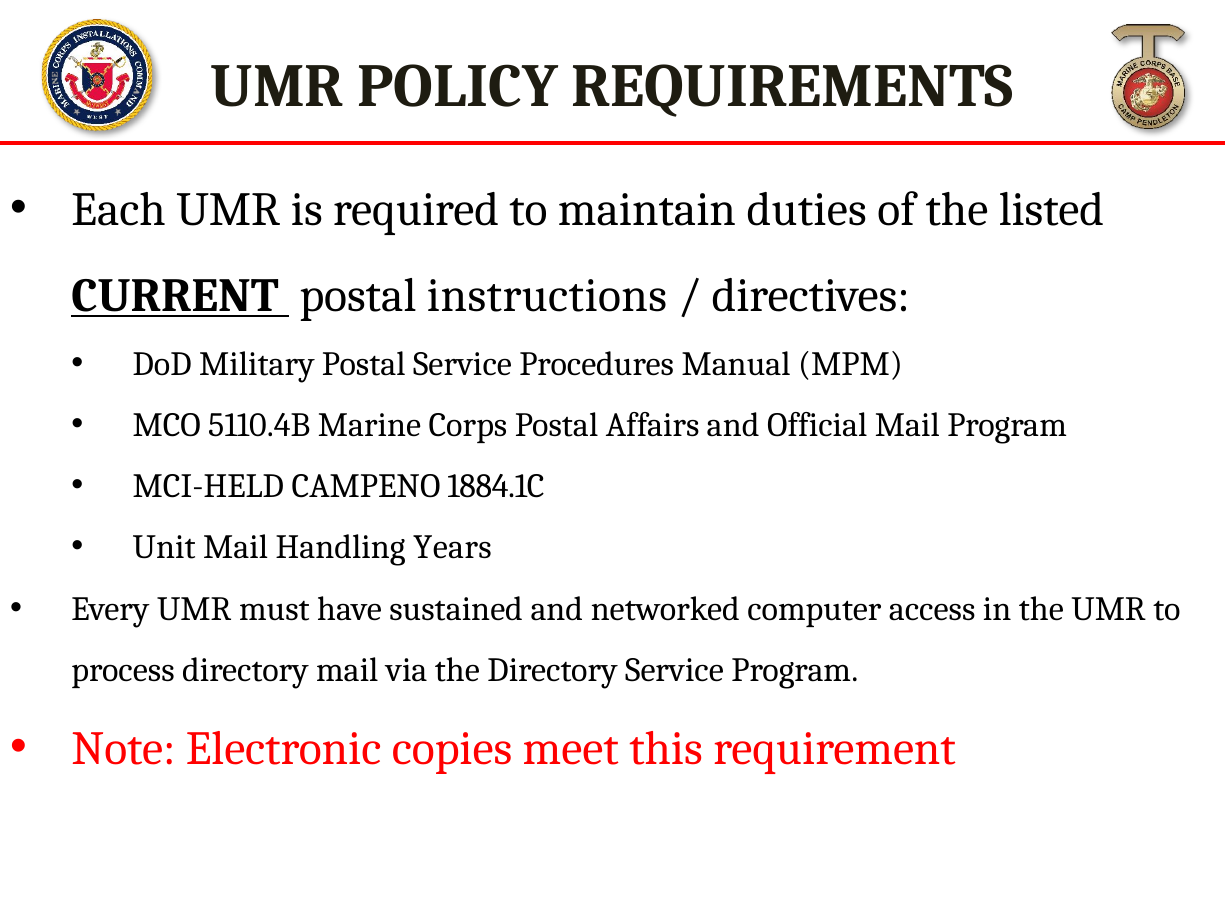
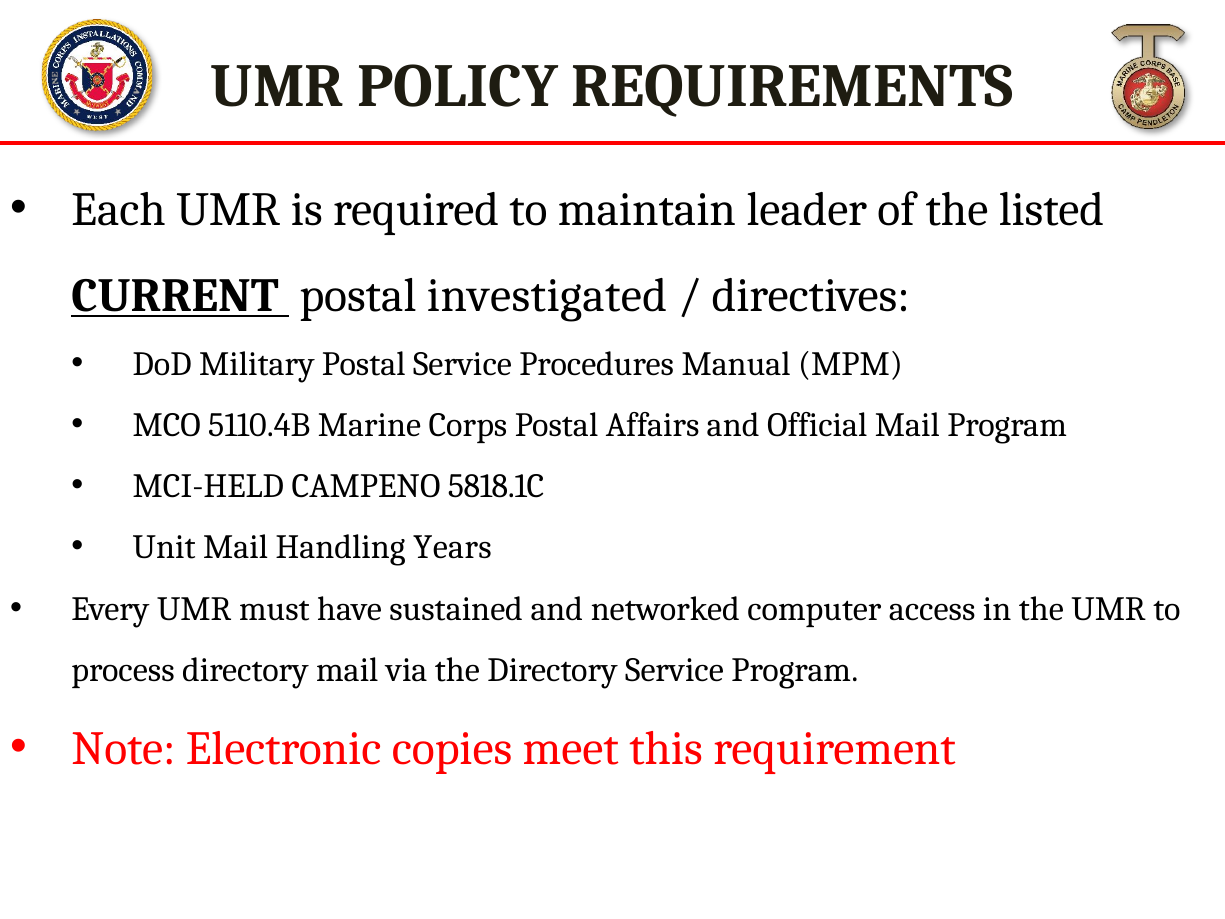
duties: duties -> leader
instructions: instructions -> investigated
1884.1C: 1884.1C -> 5818.1C
